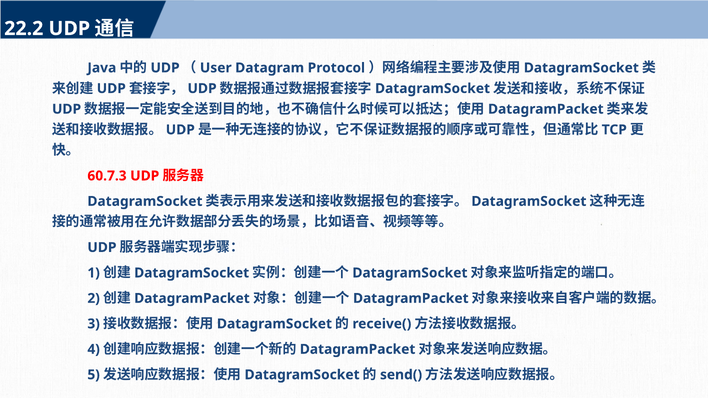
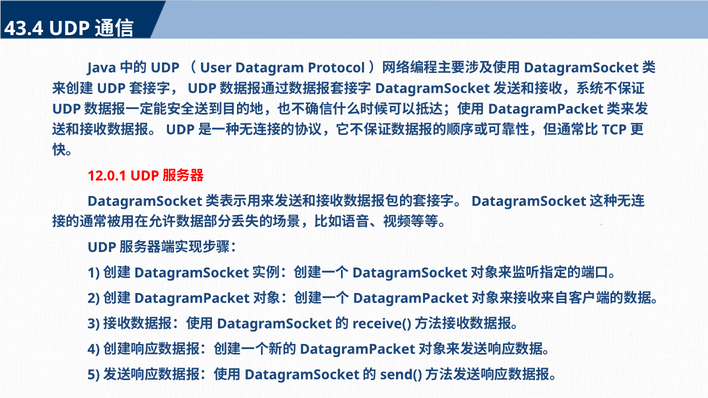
22.2: 22.2 -> 43.4
60.7.3: 60.7.3 -> 12.0.1
